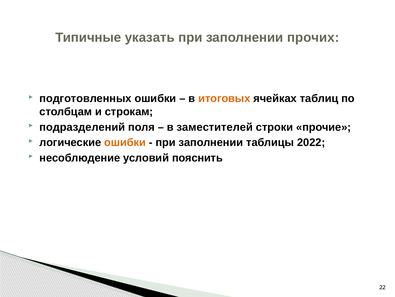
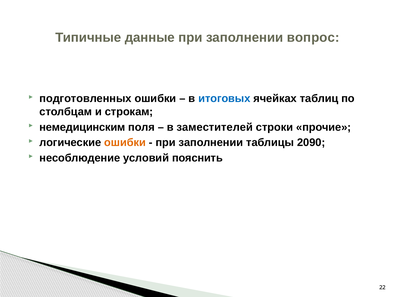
указать: указать -> данные
прочих: прочих -> вопрос
итоговых colour: orange -> blue
подразделений: подразделений -> немедицинским
2022: 2022 -> 2090
